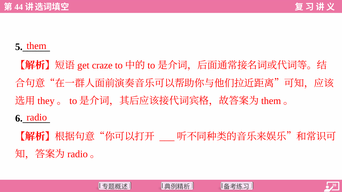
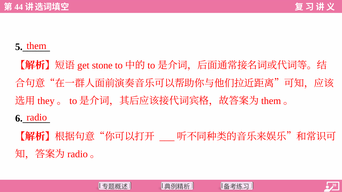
craze: craze -> stone
